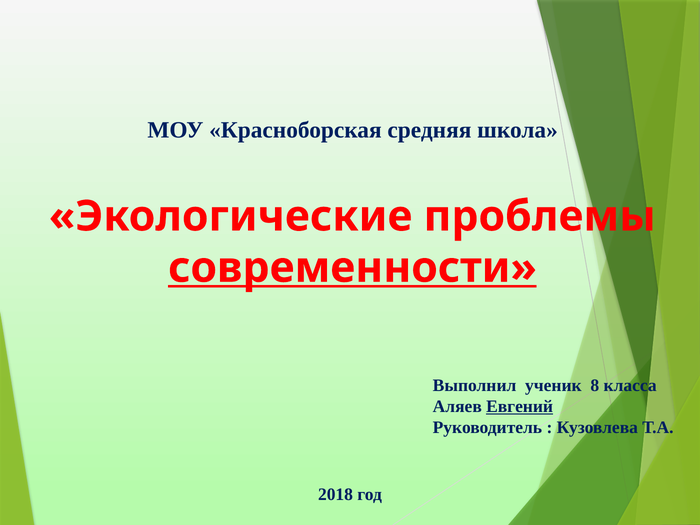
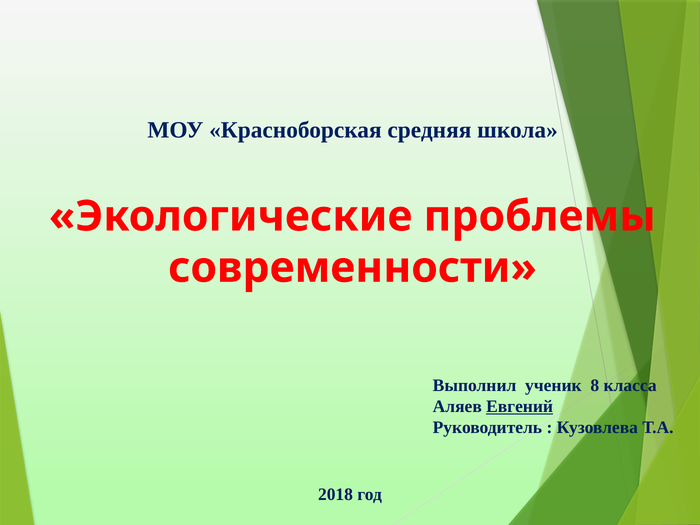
современности underline: present -> none
